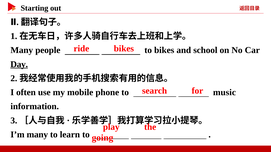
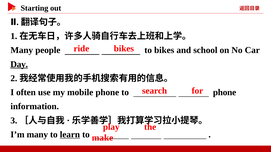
to music: music -> phone
learn underline: none -> present
going: going -> make
